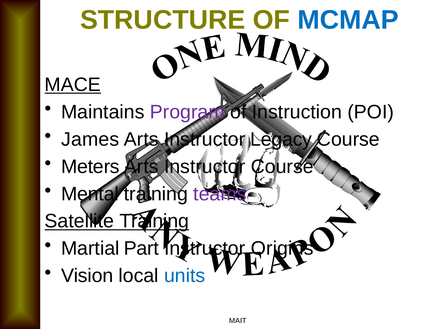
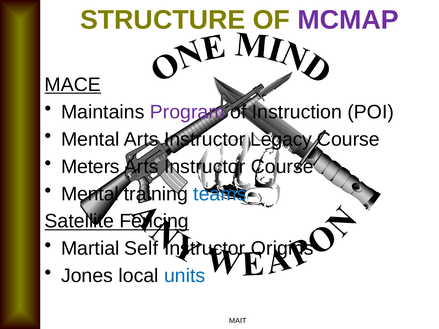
MCMAP colour: blue -> purple
James at (90, 139): James -> Mental
teams colour: purple -> blue
Satellite Training: Training -> Fencing
Part: Part -> Self
Vision: Vision -> Jones
